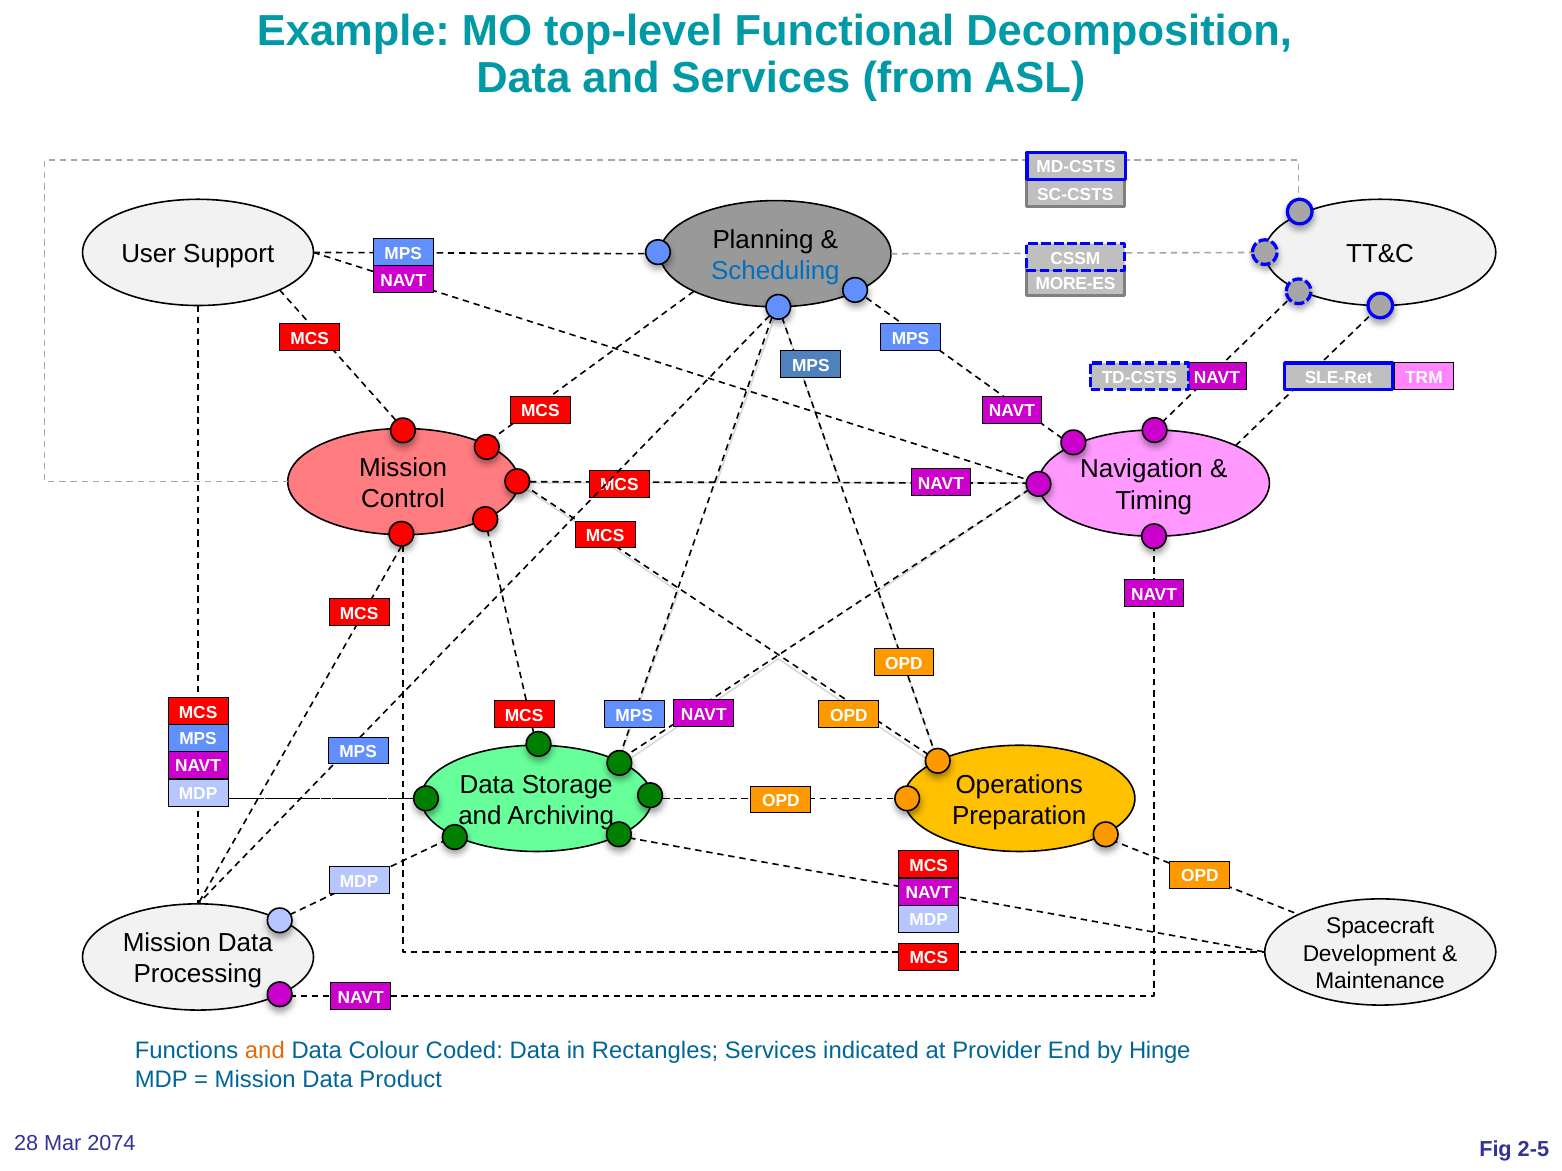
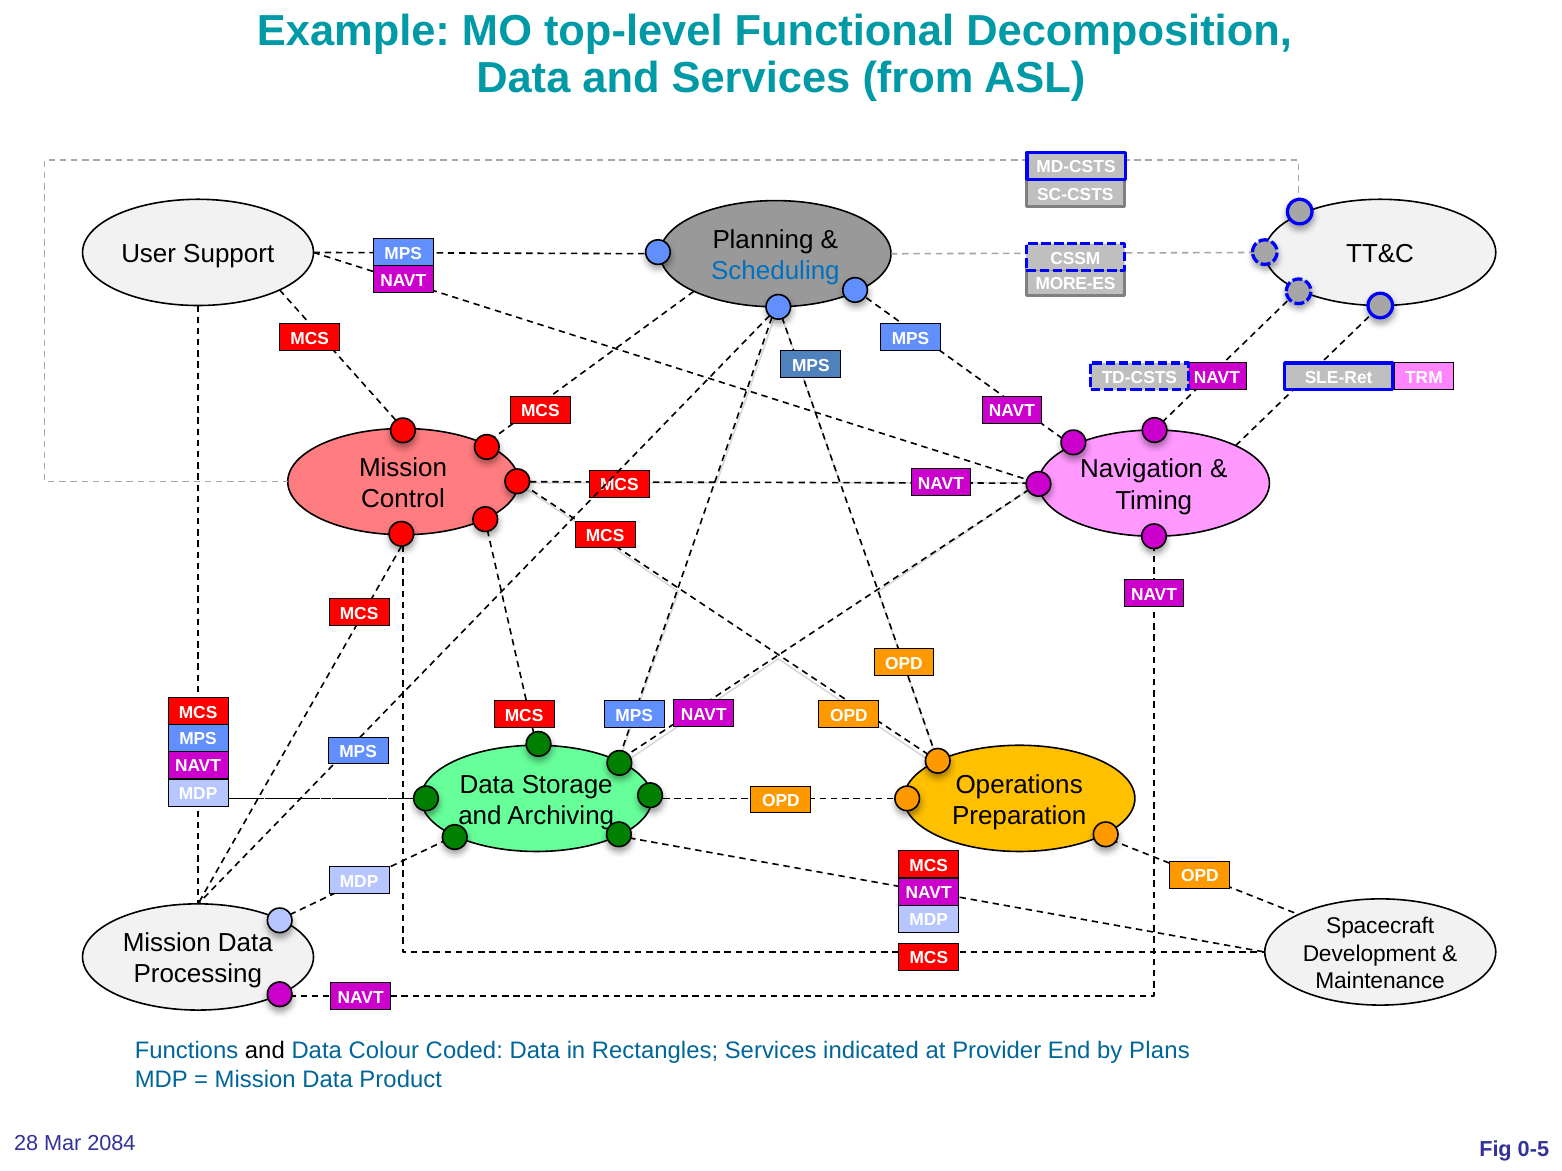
and at (265, 1051) colour: orange -> black
Hinge: Hinge -> Plans
2074: 2074 -> 2084
2-5: 2-5 -> 0-5
